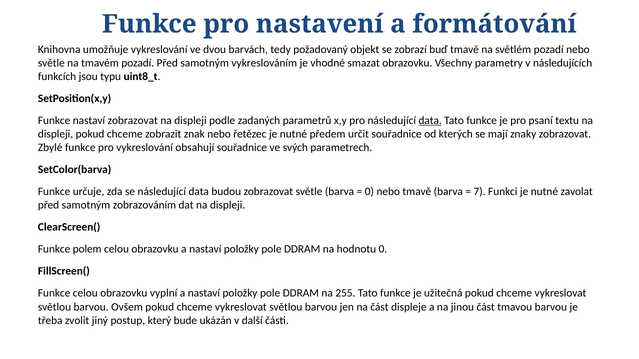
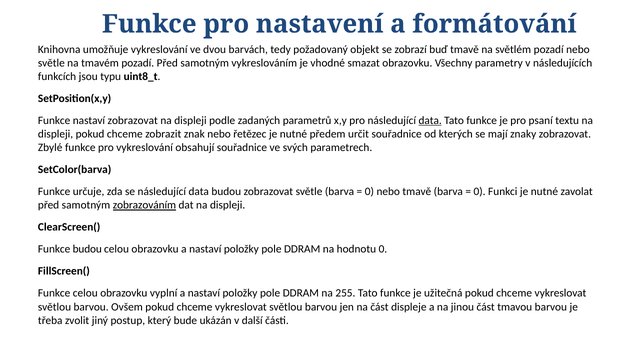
7 at (480, 192): 7 -> 0
zobrazováním underline: none -> present
Funkce polem: polem -> budou
